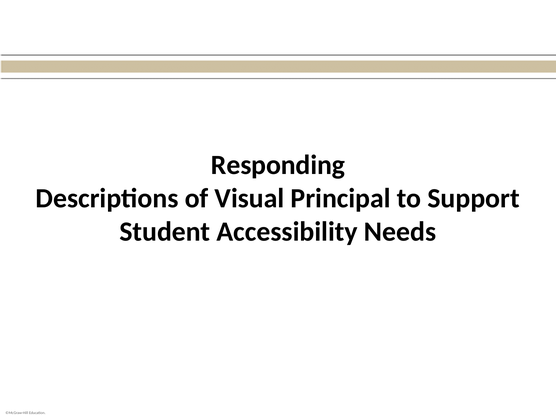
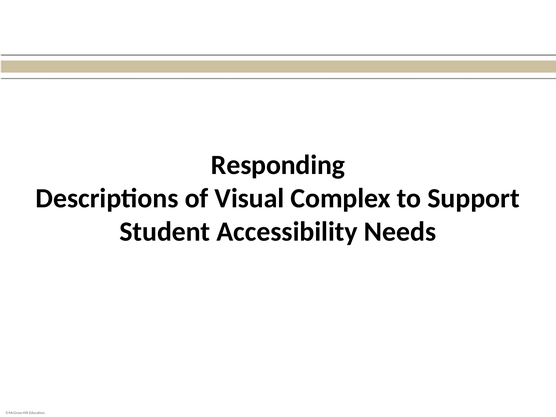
Principal: Principal -> Complex
